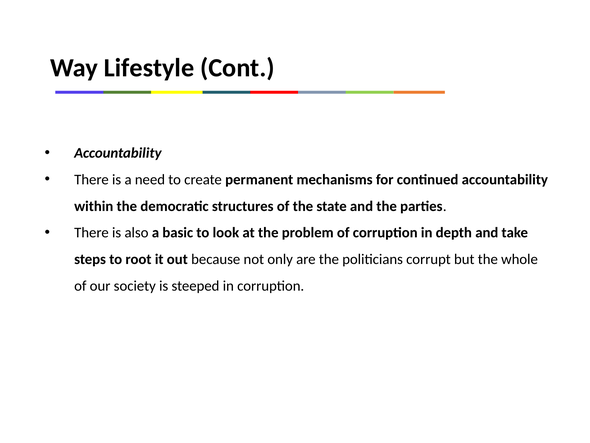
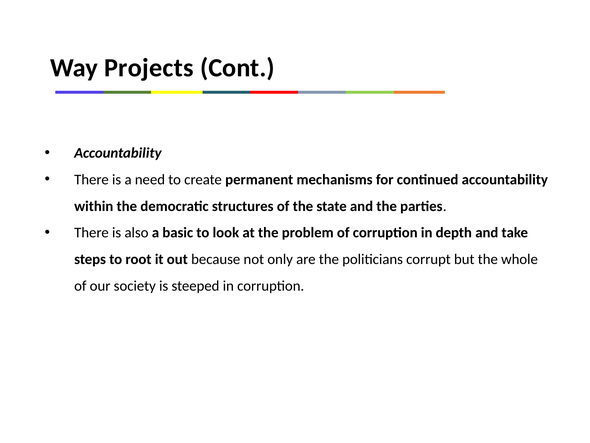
Lifestyle: Lifestyle -> Projects
